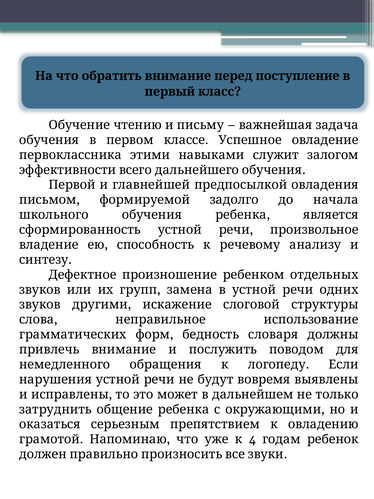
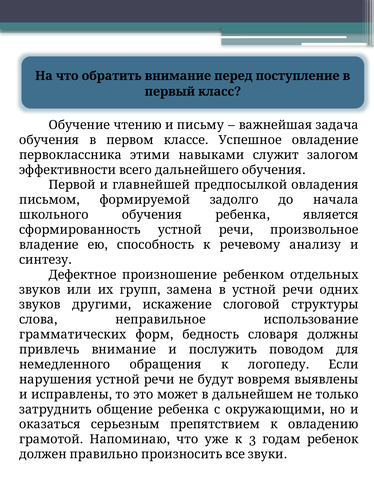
4: 4 -> 3
